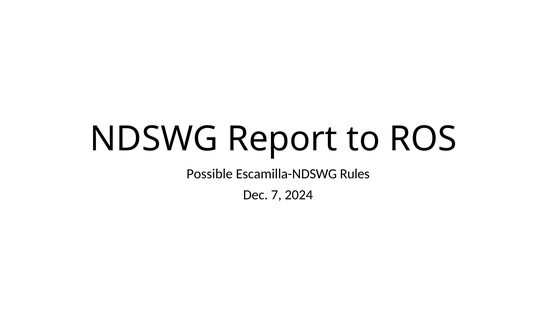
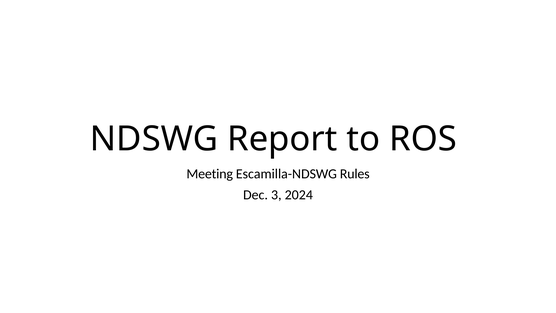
Possible: Possible -> Meeting
7: 7 -> 3
